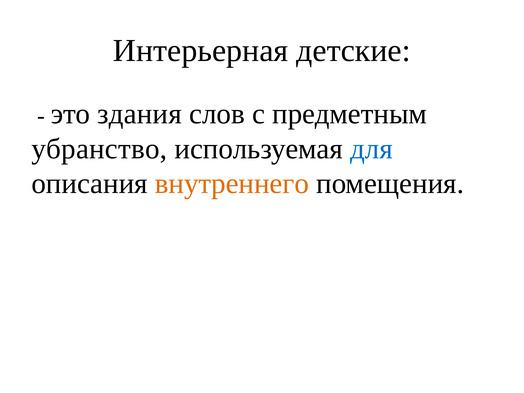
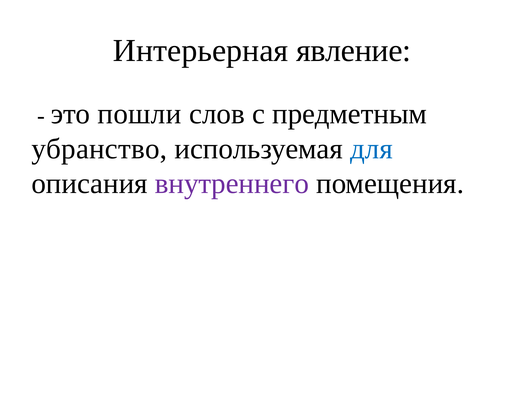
детские: детские -> явление
здания: здания -> пошли
внутреннего colour: orange -> purple
